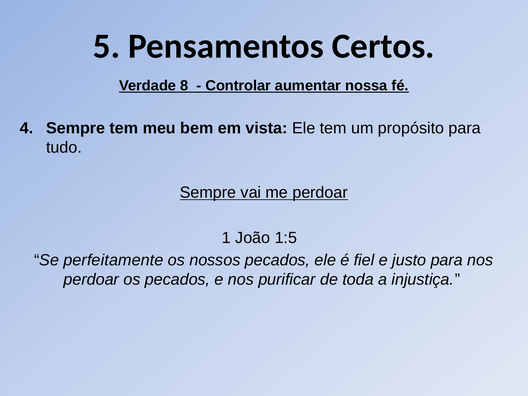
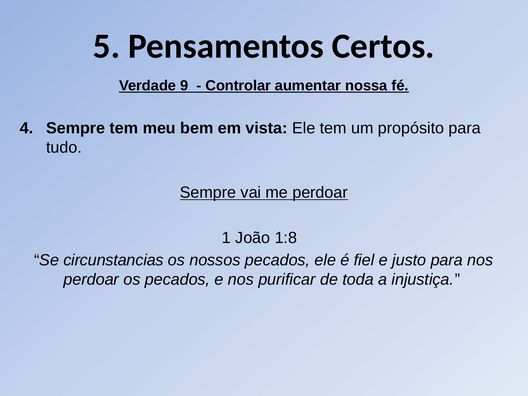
8: 8 -> 9
1:5: 1:5 -> 1:8
perfeitamente: perfeitamente -> circunstancias
